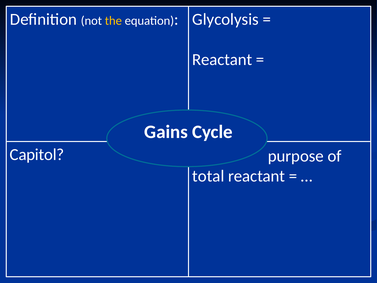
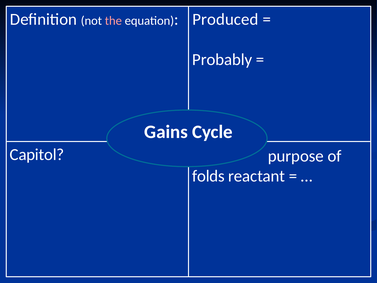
the colour: yellow -> pink
Glycolysis: Glycolysis -> Produced
Reactant at (222, 60): Reactant -> Probably
total: total -> folds
